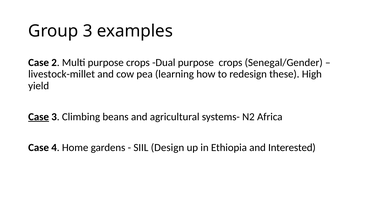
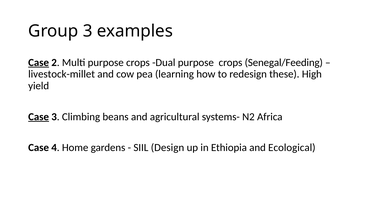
Case at (39, 63) underline: none -> present
Senegal/Gender: Senegal/Gender -> Senegal/Feeding
Interested: Interested -> Ecological
